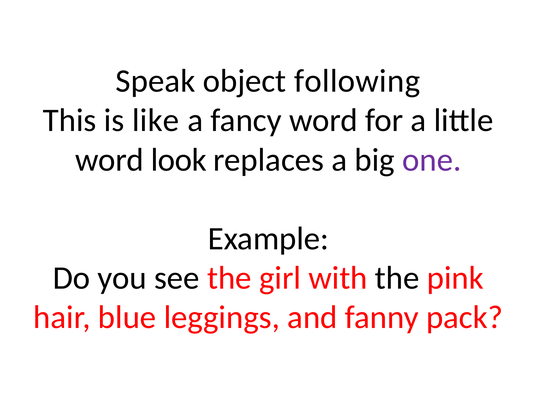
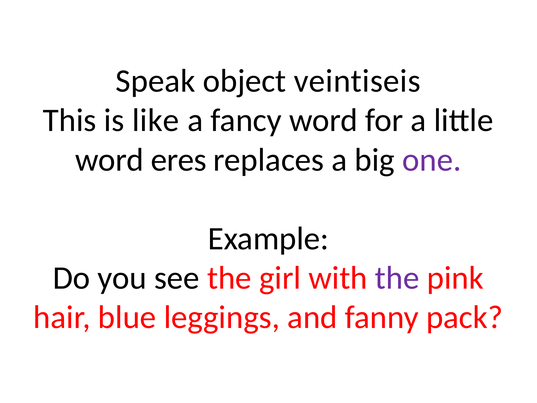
following: following -> veintiseis
look: look -> eres
the at (397, 278) colour: black -> purple
